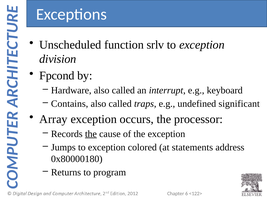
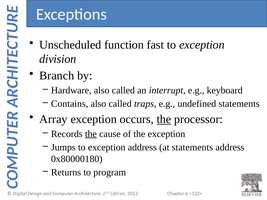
srlv: srlv -> fast
Fpcond: Fpcond -> Branch
undefined significant: significant -> statements
the at (164, 119) underline: none -> present
exception colored: colored -> address
